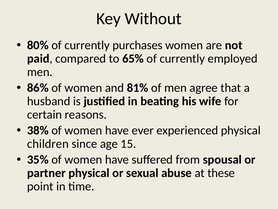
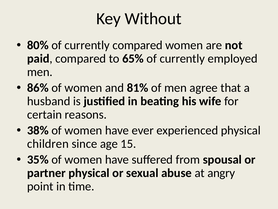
currently purchases: purchases -> compared
these: these -> angry
